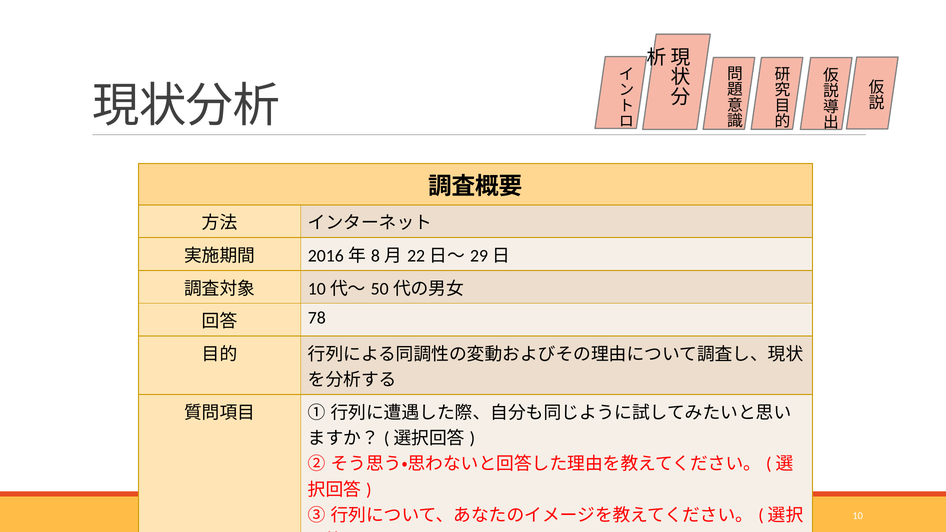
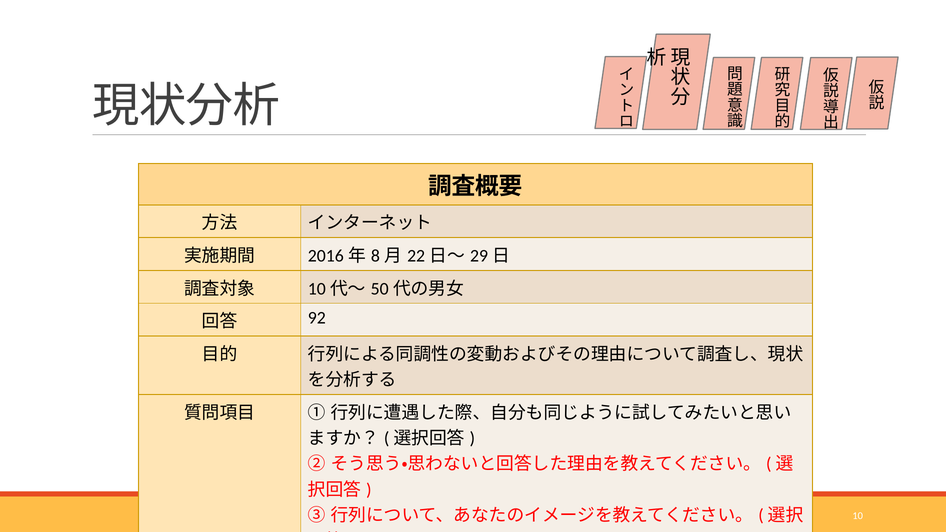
78: 78 -> 92
